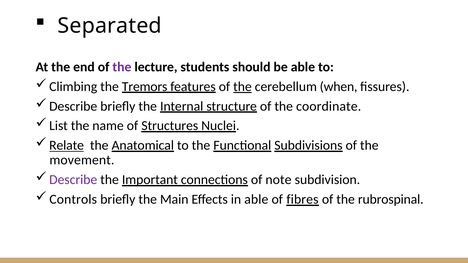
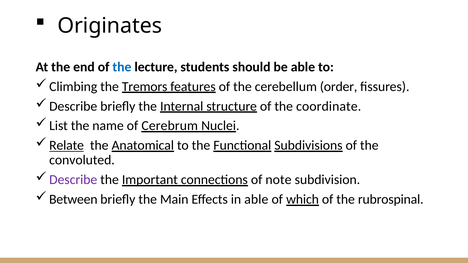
Separated: Separated -> Originates
the at (122, 67) colour: purple -> blue
the at (242, 87) underline: present -> none
when: when -> order
Structures: Structures -> Cerebrum
movement: movement -> convoluted
Controls: Controls -> Between
fibres: fibres -> which
